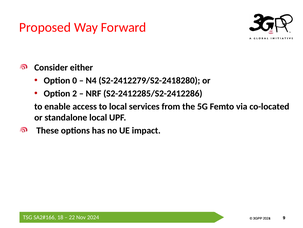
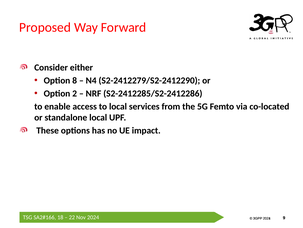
0: 0 -> 8
S2-2412279/S2-2418280: S2-2412279/S2-2418280 -> S2-2412279/S2-2412290
